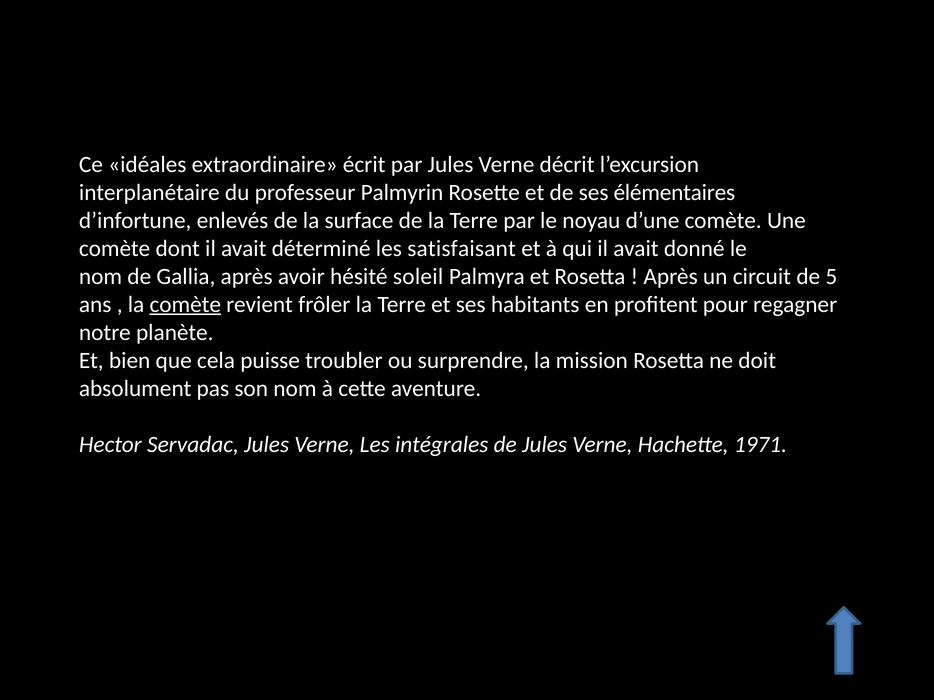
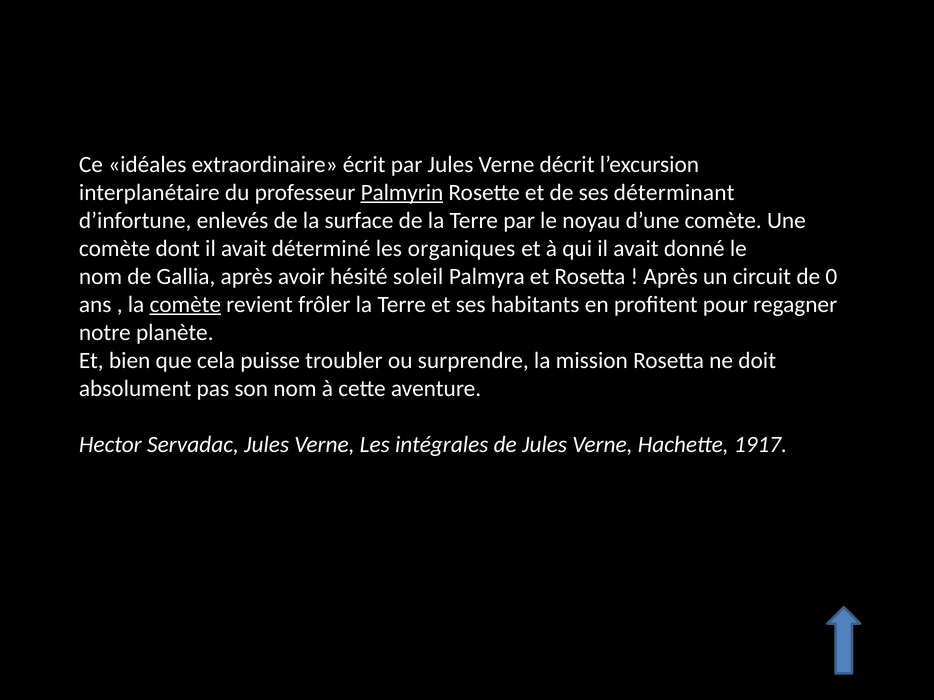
Palmyrin underline: none -> present
élémentaires: élémentaires -> déterminant
satisfaisant: satisfaisant -> organiques
5: 5 -> 0
1971: 1971 -> 1917
